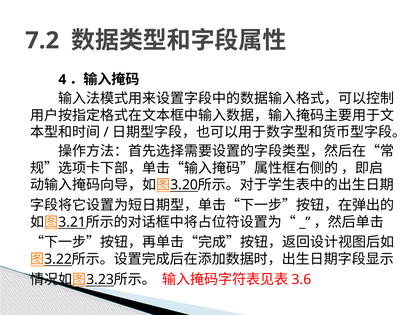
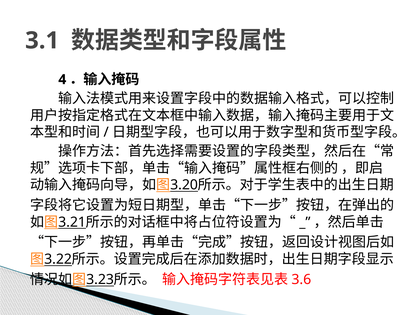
7.2: 7.2 -> 3.1
